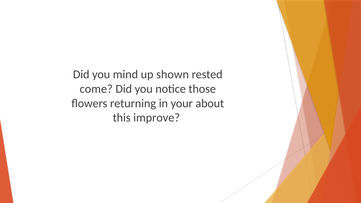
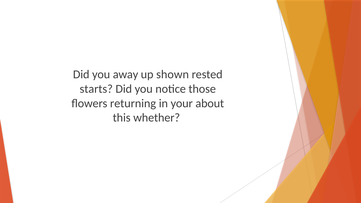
mind: mind -> away
come: come -> starts
improve: improve -> whether
